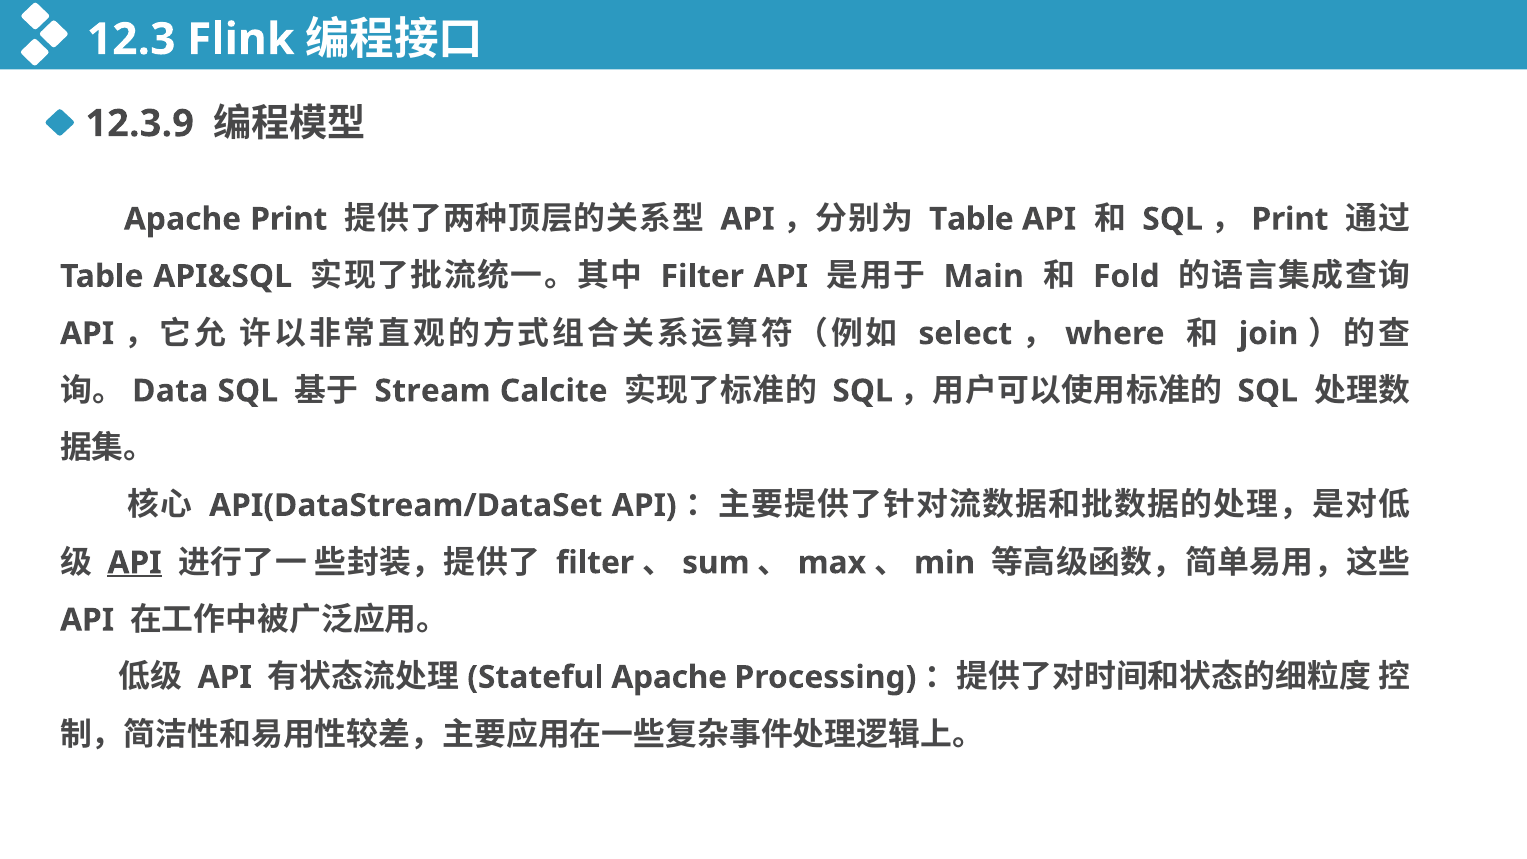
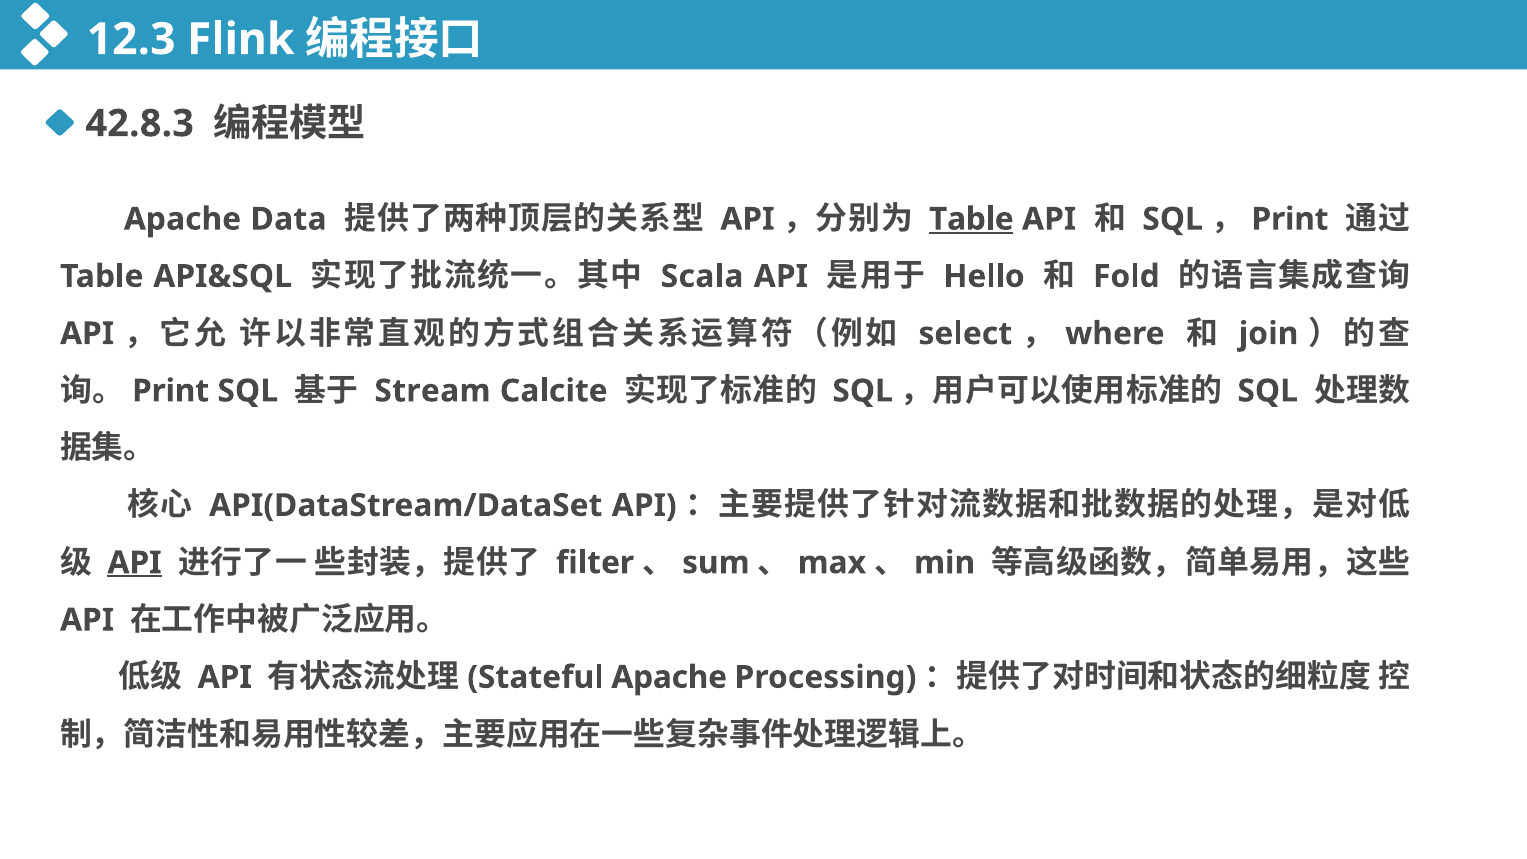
12.3.9: 12.3.9 -> 42.8.3
Apache Print: Print -> Data
Table at (971, 219) underline: none -> present
Filter at (702, 276): Filter -> Scala
Main: Main -> Hello
Data at (170, 391): Data -> Print
